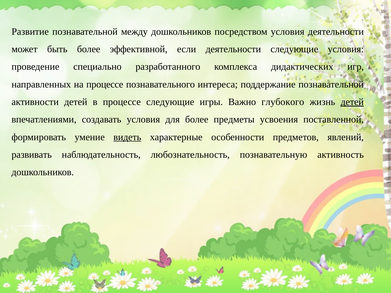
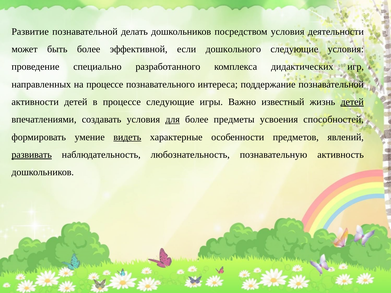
между: между -> делать
если деятельности: деятельности -> дошкольного
глубокого: глубокого -> известный
для underline: none -> present
поставленной: поставленной -> способностей
развивать underline: none -> present
